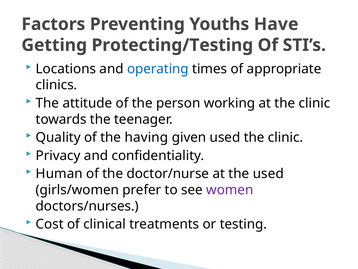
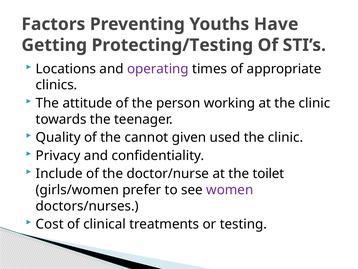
operating colour: blue -> purple
having: having -> cannot
Human: Human -> Include
the used: used -> toilet
